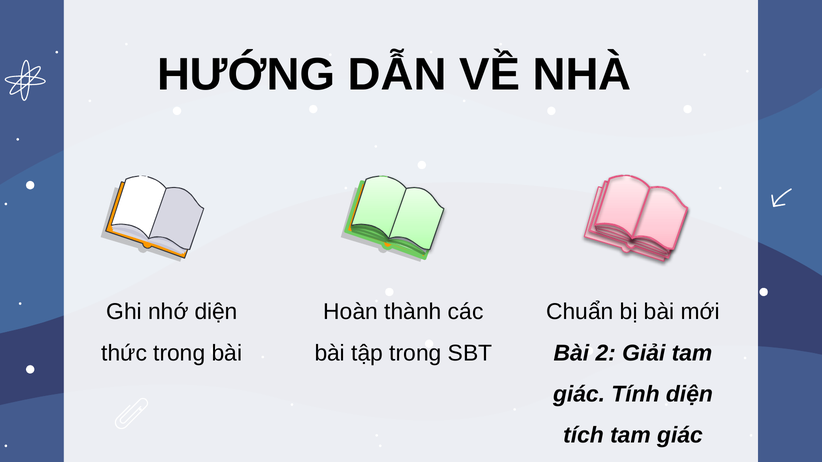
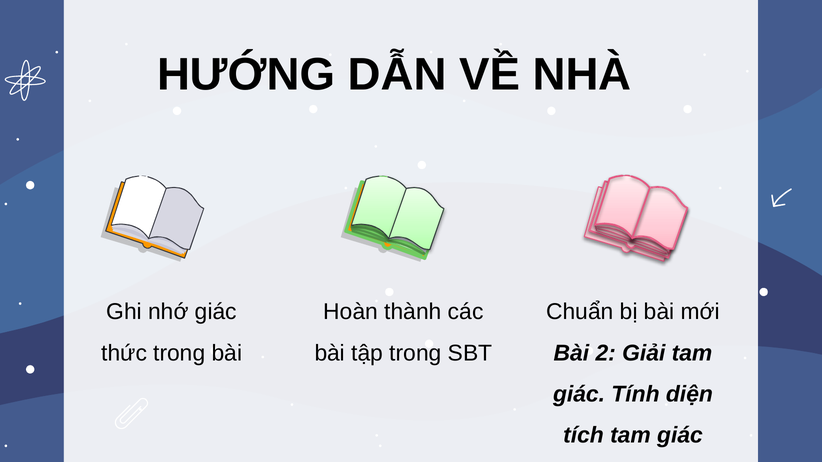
nhớ diện: diện -> giác
